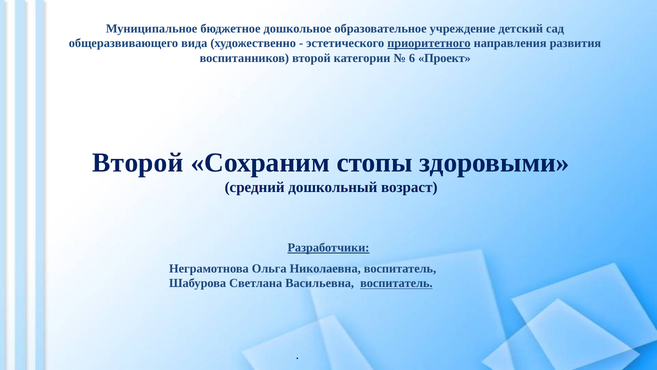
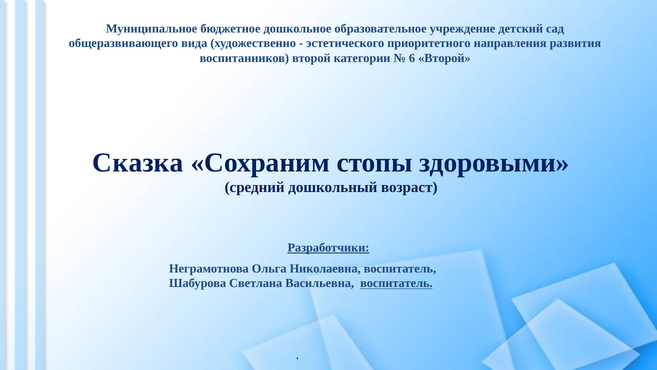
приоритетного underline: present -> none
6 Проект: Проект -> Второй
Второй at (138, 162): Второй -> Сказка
